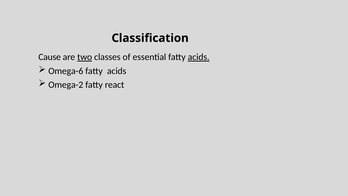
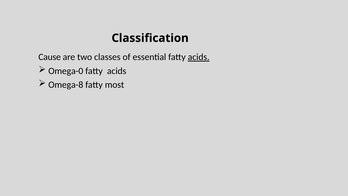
two underline: present -> none
Omega-6: Omega-6 -> Omega-0
Omega-2: Omega-2 -> Omega-8
react: react -> most
